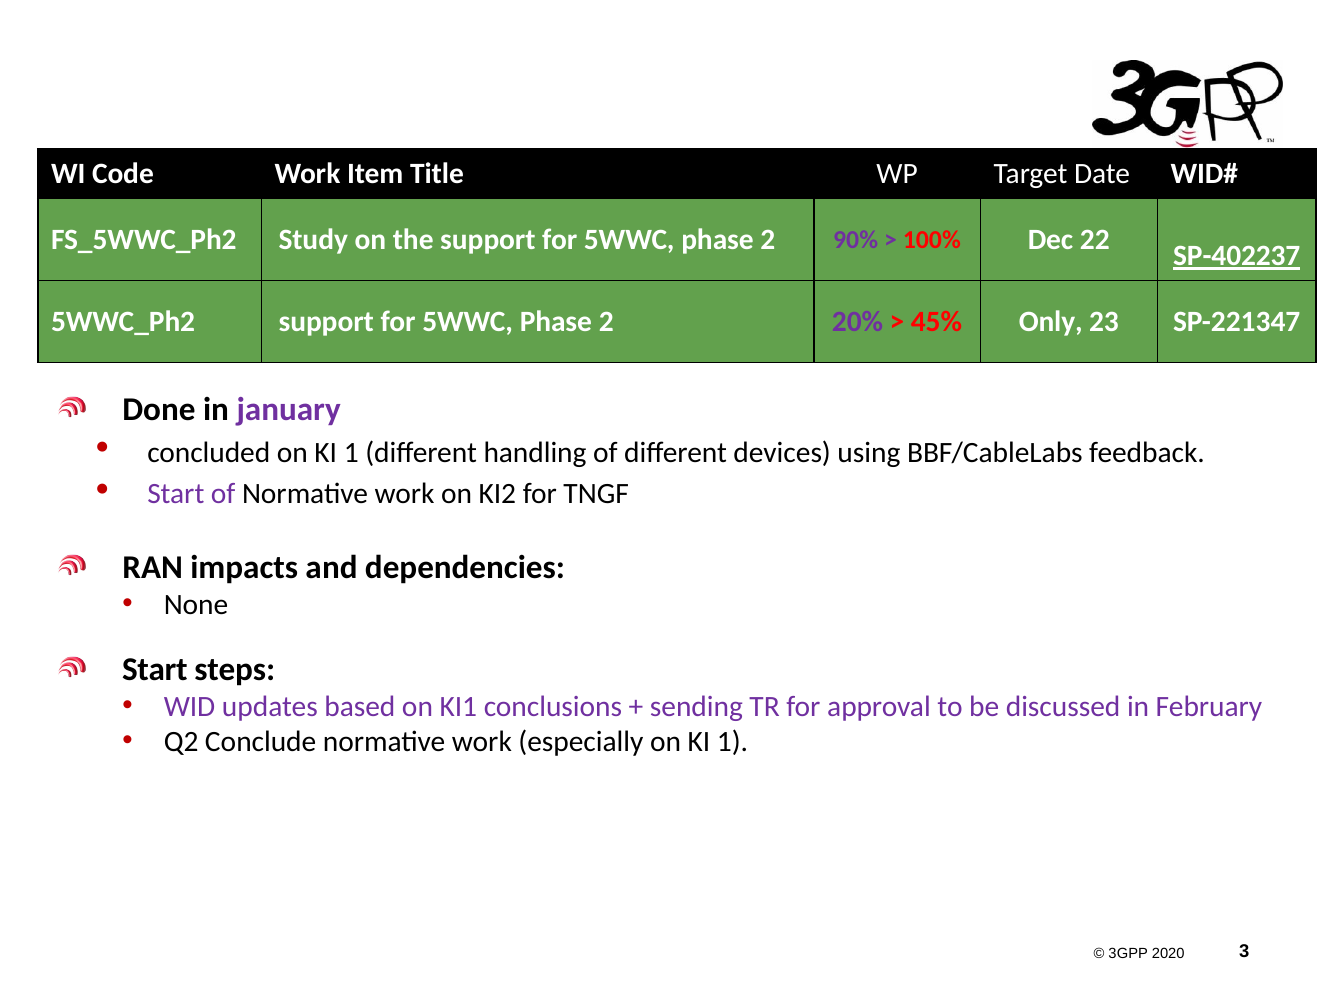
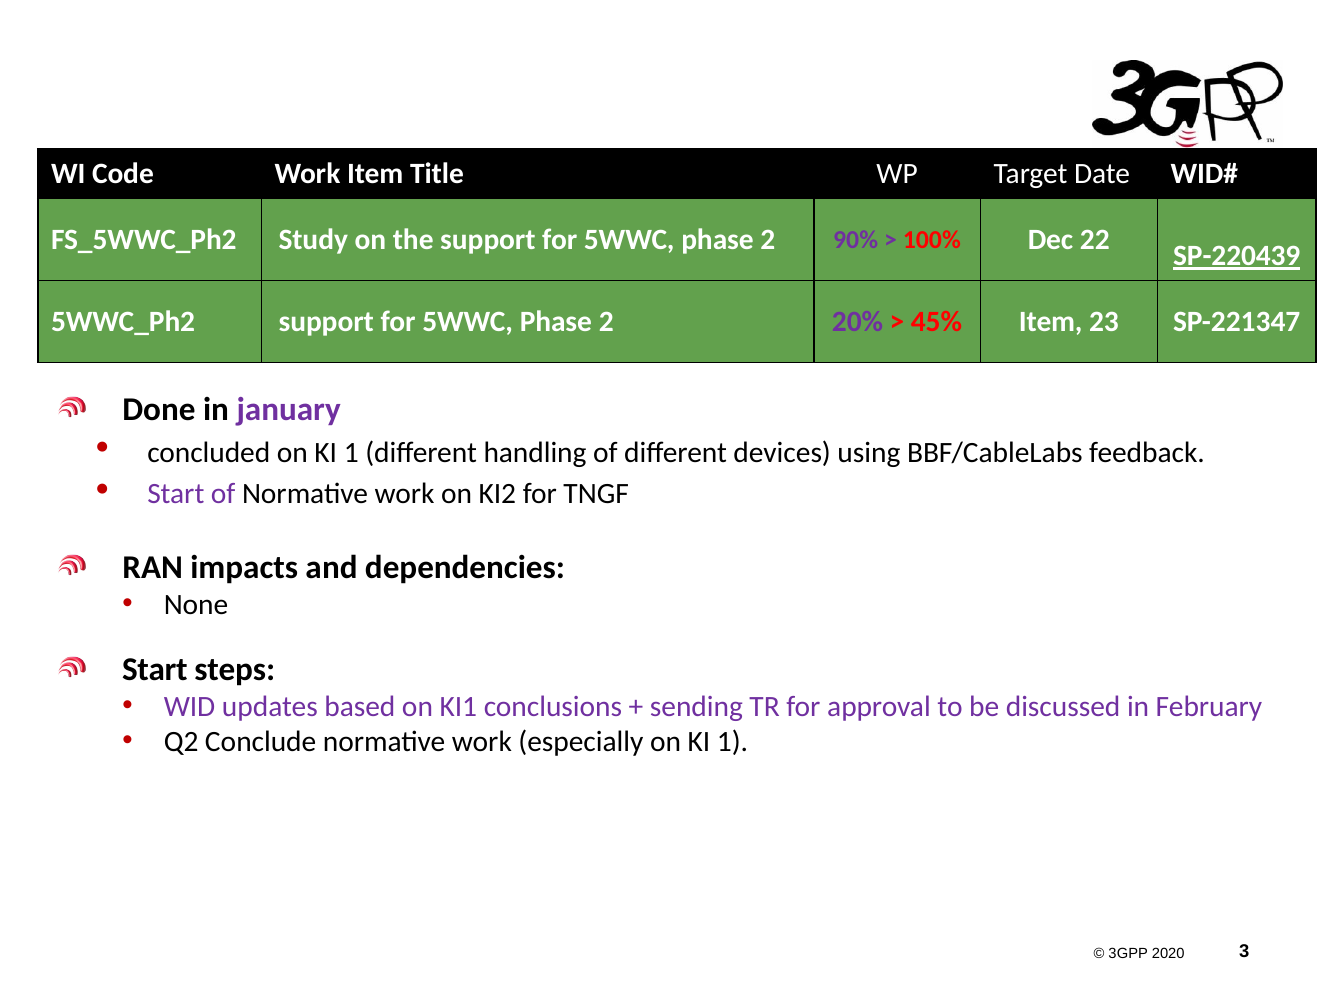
SP-402237: SP-402237 -> SP-220439
45% Only: Only -> Item
